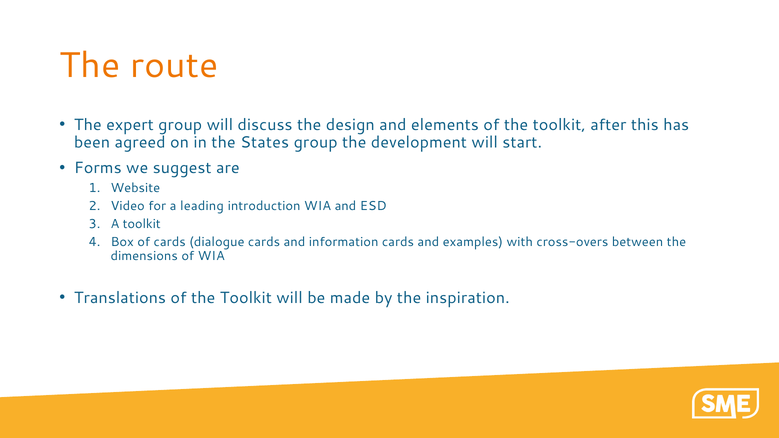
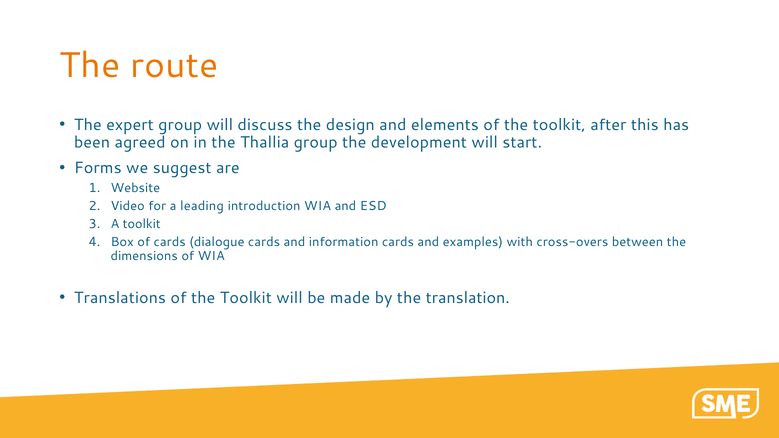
States: States -> Thallia
inspiration: inspiration -> translation
